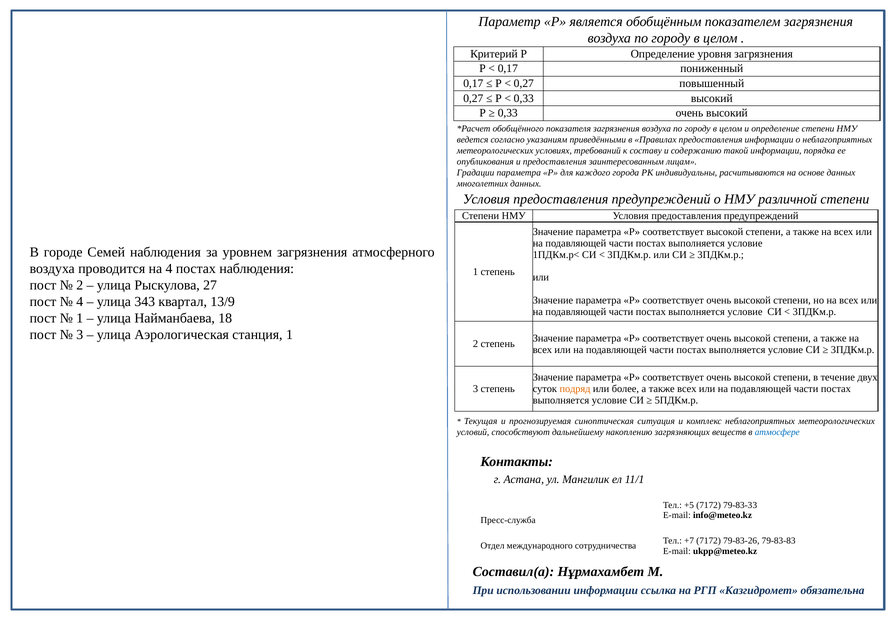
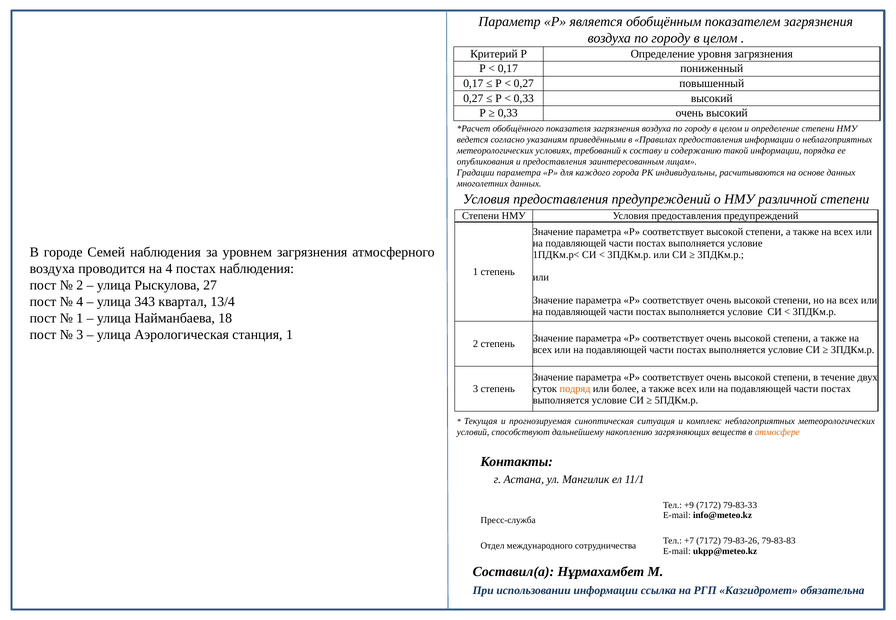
13/9: 13/9 -> 13/4
атмосфере colour: blue -> orange
+5: +5 -> +9
